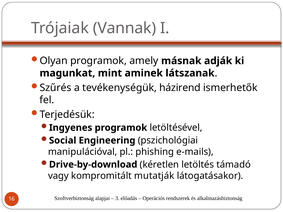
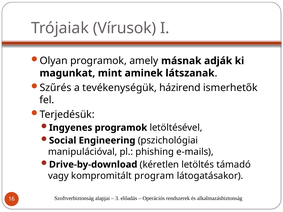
Vannak: Vannak -> Vírusok
mutatják: mutatják -> program
